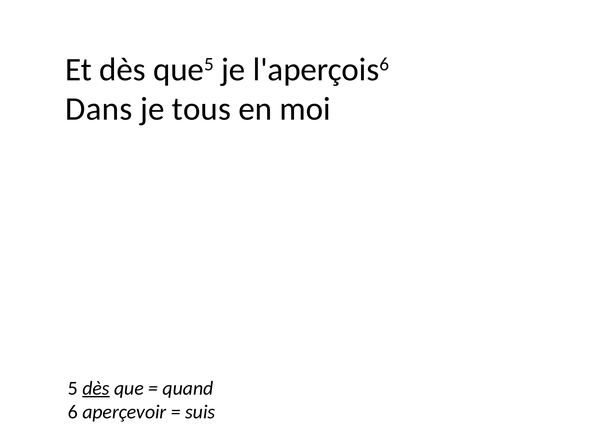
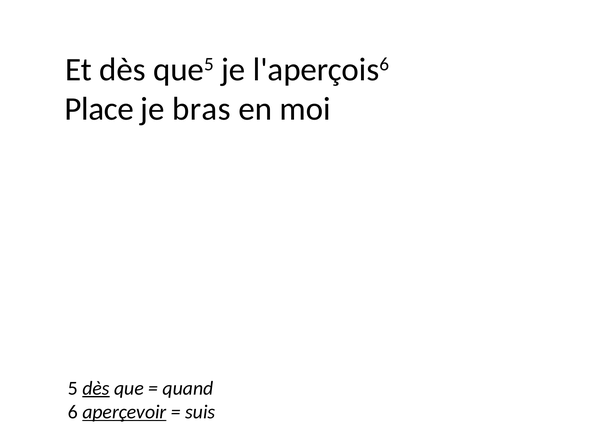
Dans: Dans -> Place
tous: tous -> bras
aperçevoir underline: none -> present
